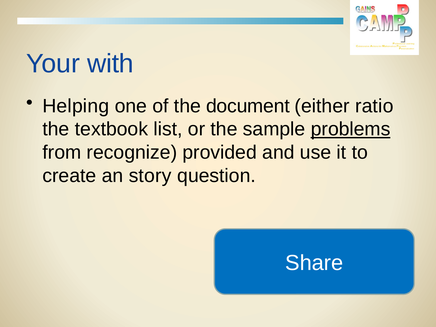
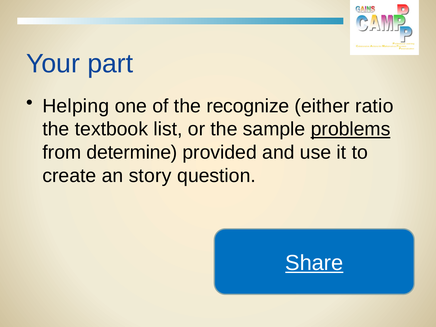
with: with -> part
document: document -> recognize
recognize: recognize -> determine
Share underline: none -> present
